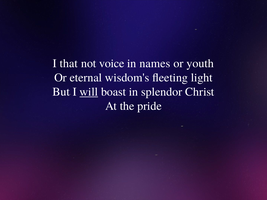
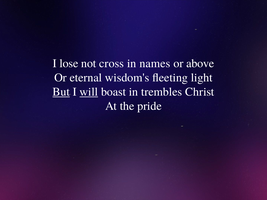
that: that -> lose
voice: voice -> cross
youth: youth -> above
But underline: none -> present
splendor: splendor -> trembles
